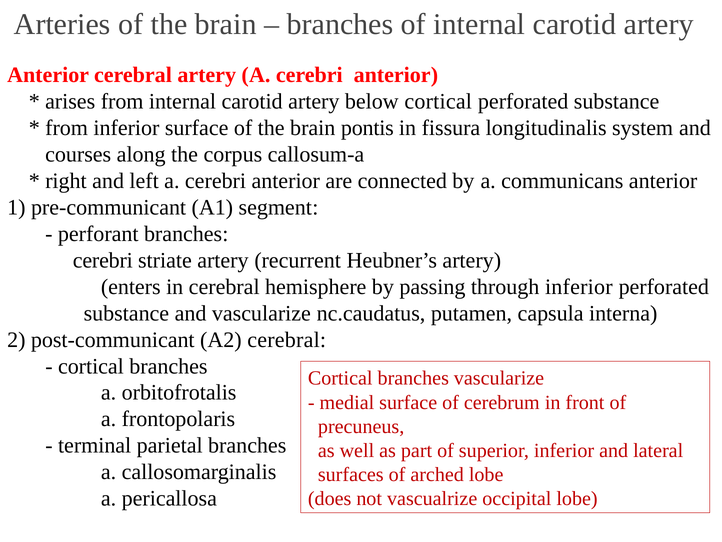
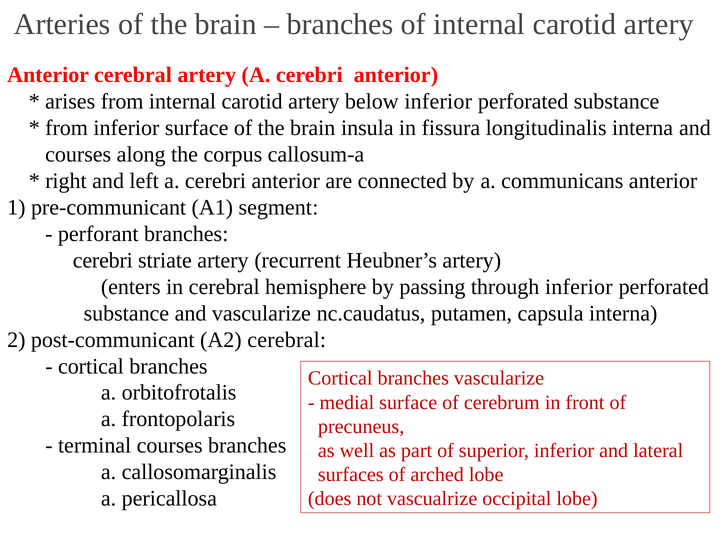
below cortical: cortical -> inferior
pontis: pontis -> insula
longitudinalis system: system -> interna
terminal parietal: parietal -> courses
